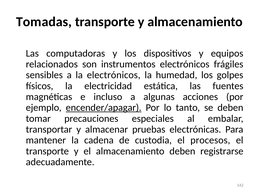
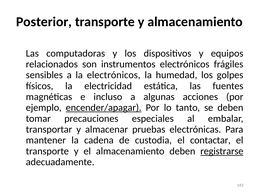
Tomadas: Tomadas -> Posterior
procesos: procesos -> contactar
registrarse underline: none -> present
